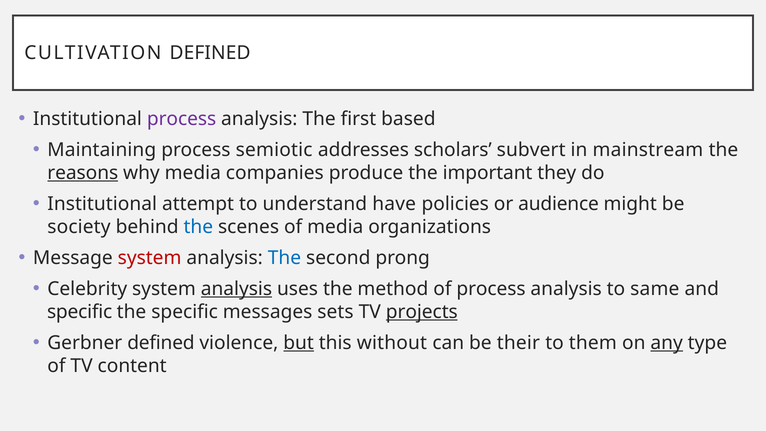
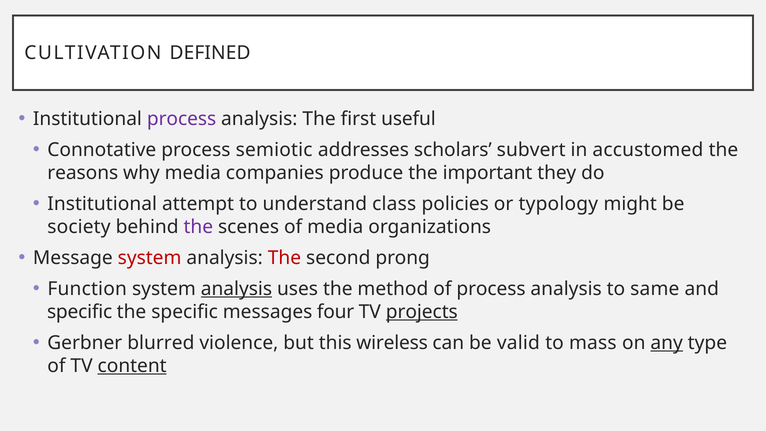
based: based -> useful
Maintaining: Maintaining -> Connotative
mainstream: mainstream -> accustomed
reasons underline: present -> none
have: have -> class
audience: audience -> typology
the at (198, 227) colour: blue -> purple
The at (284, 258) colour: blue -> red
Celebrity: Celebrity -> Function
sets: sets -> four
Gerbner defined: defined -> blurred
but underline: present -> none
without: without -> wireless
their: their -> valid
them: them -> mass
content underline: none -> present
